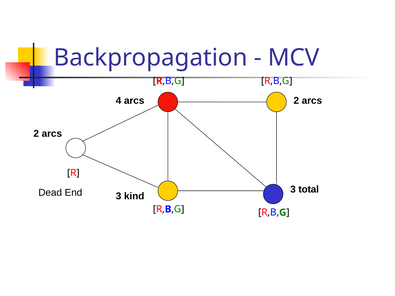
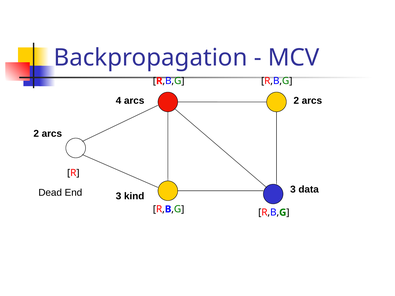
total: total -> data
